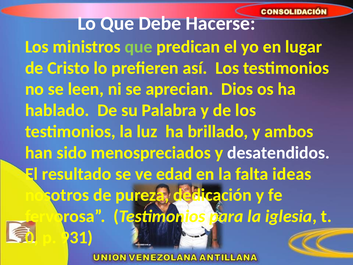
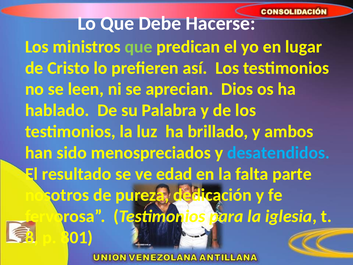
desatendidos colour: white -> light blue
ideas: ideas -> parte
0: 0 -> 8
931: 931 -> 801
